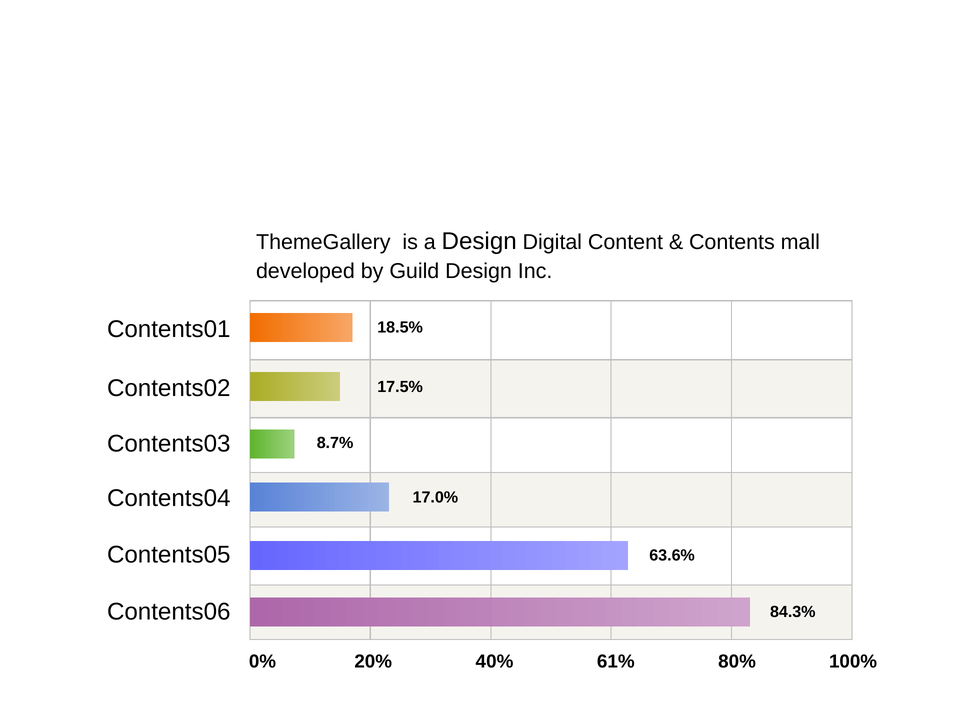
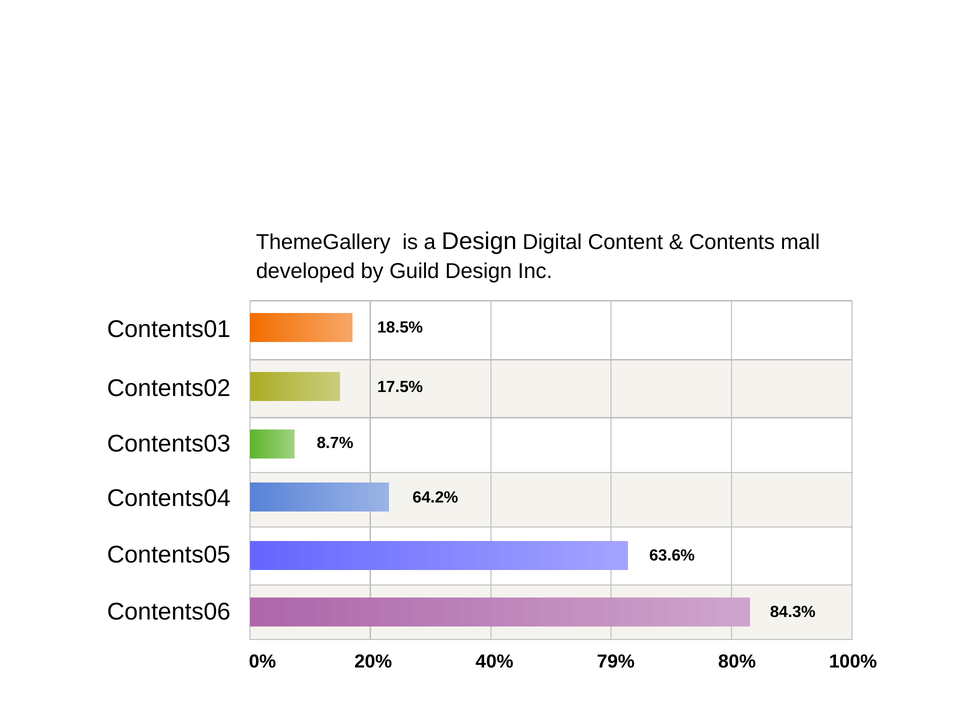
17.0%: 17.0% -> 64.2%
61%: 61% -> 79%
